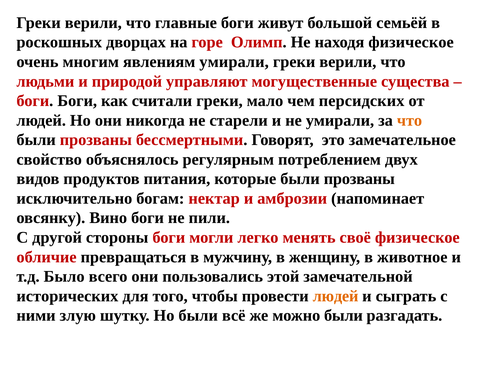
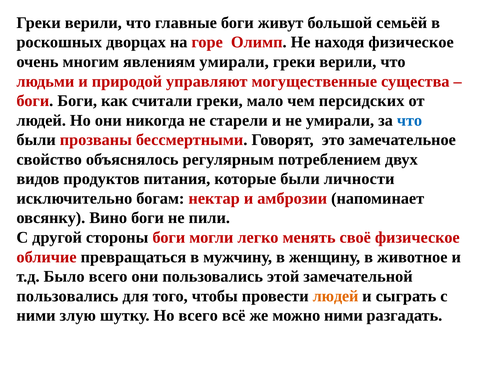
что at (409, 120) colour: orange -> blue
которые были прозваны: прозваны -> личности
исторических at (67, 296): исторических -> пользовались
Но были: были -> всего
можно были: были -> ними
